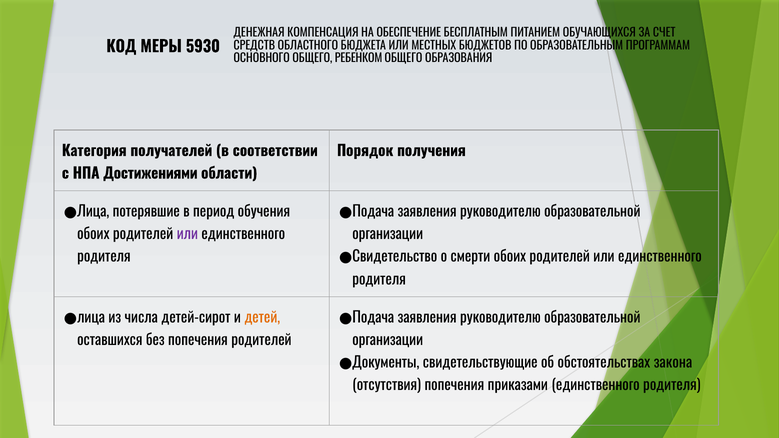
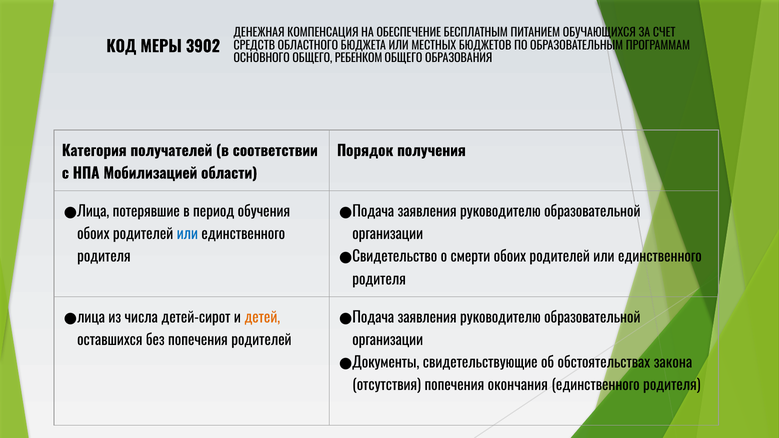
5930: 5930 -> 3902
Достижениями: Достижениями -> Мобилизацией
или at (187, 234) colour: purple -> blue
приказами: приказами -> окончания
